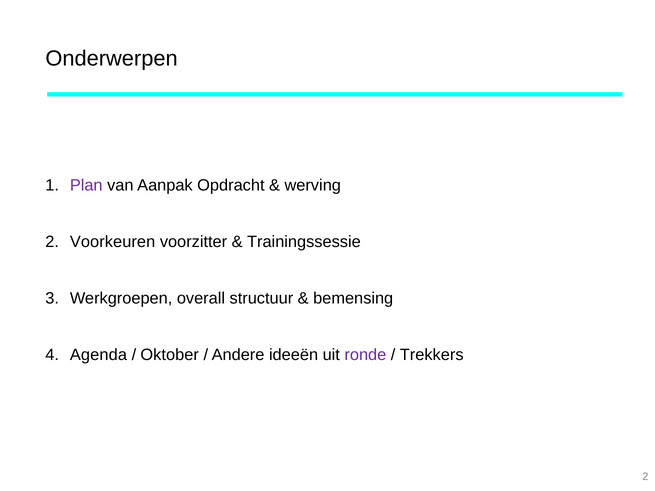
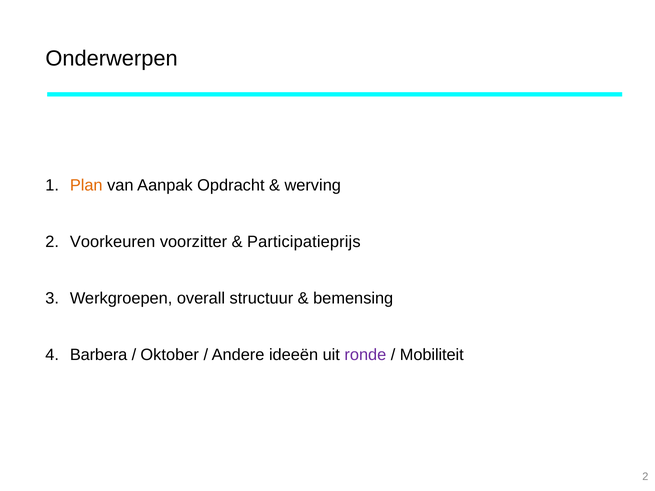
Plan colour: purple -> orange
Trainingssessie: Trainingssessie -> Participatieprijs
Agenda: Agenda -> Barbera
Trekkers: Trekkers -> Mobiliteit
